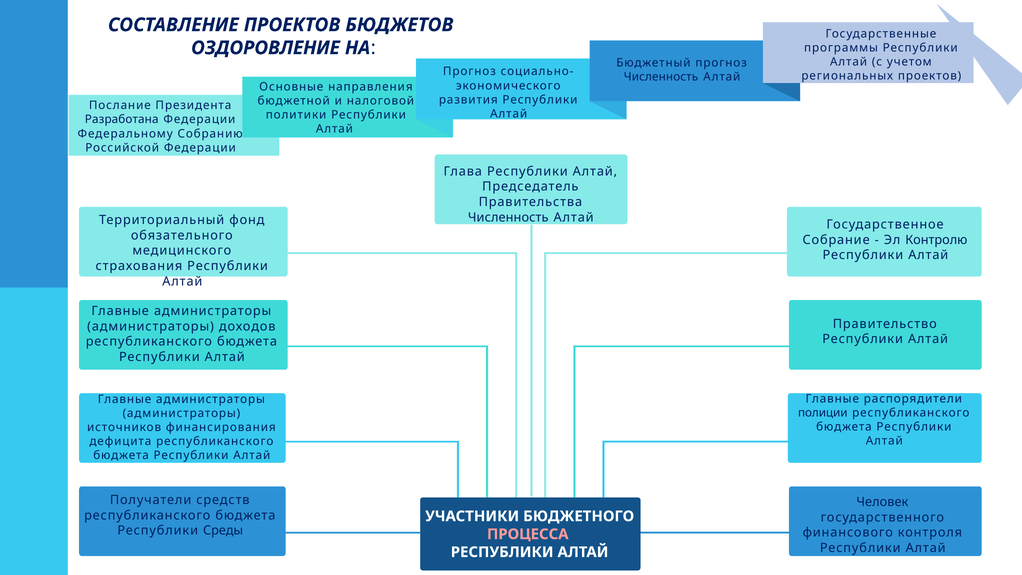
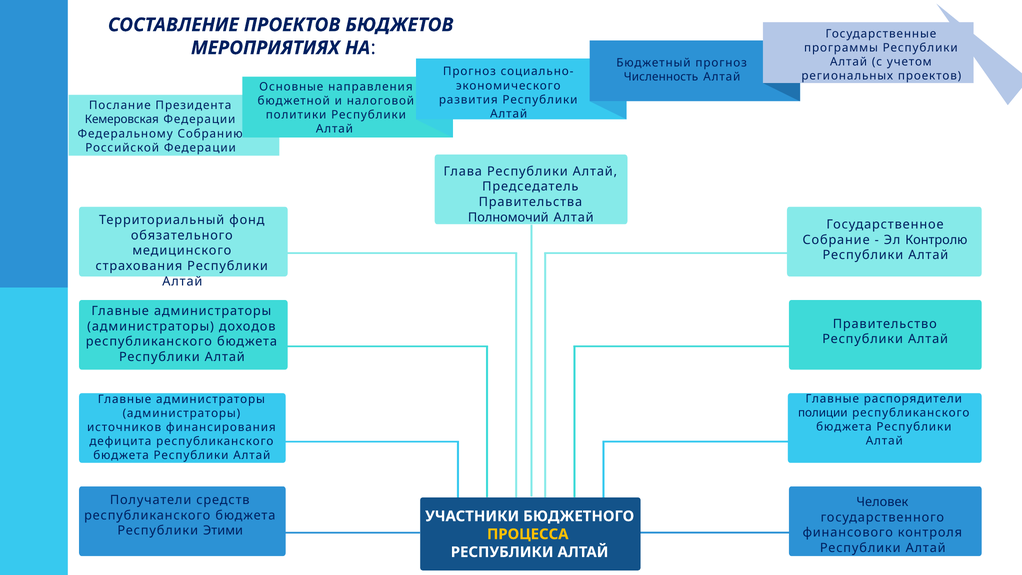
ОЗДОРОВЛЕНИЕ: ОЗДОРОВЛЕНИЕ -> МЕРОПРИЯТИЯХ
Разработана: Разработана -> Кемеровская
Численность at (508, 217): Численность -> Полномочий
Среды: Среды -> Этими
ПРОЦЕССА colour: pink -> yellow
